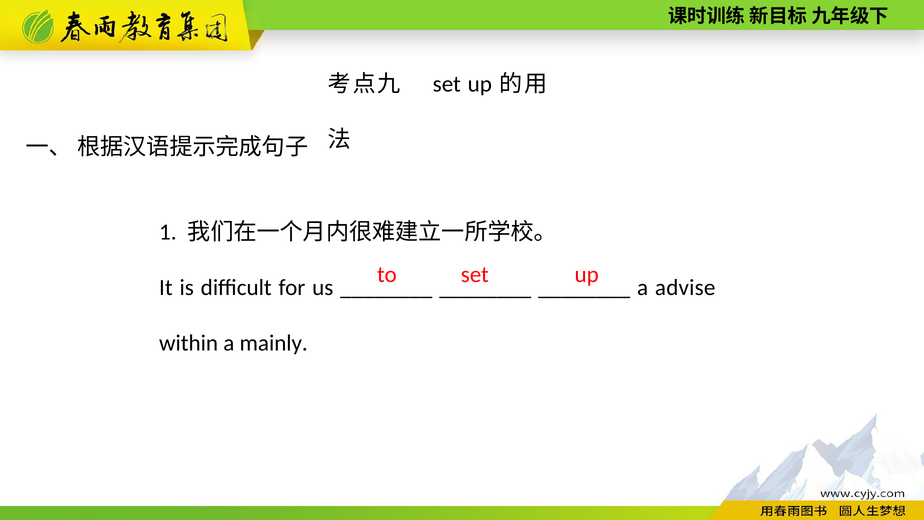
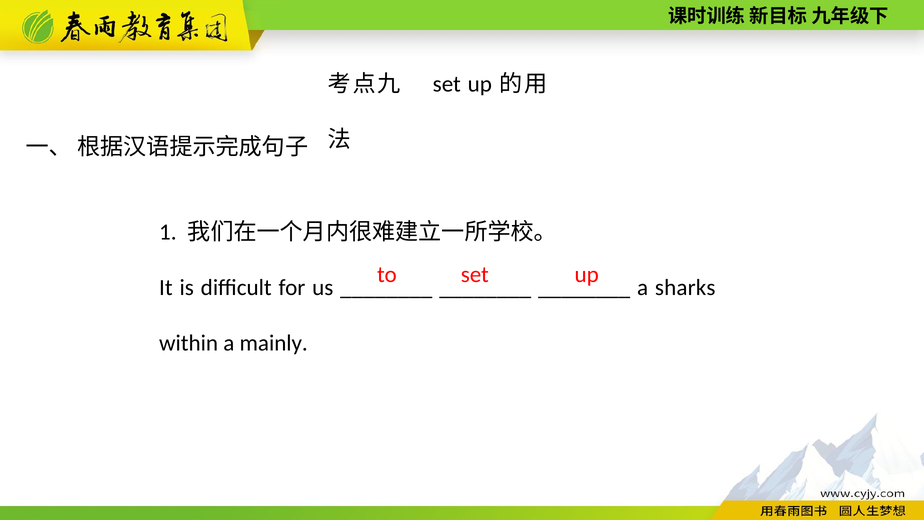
advise: advise -> sharks
